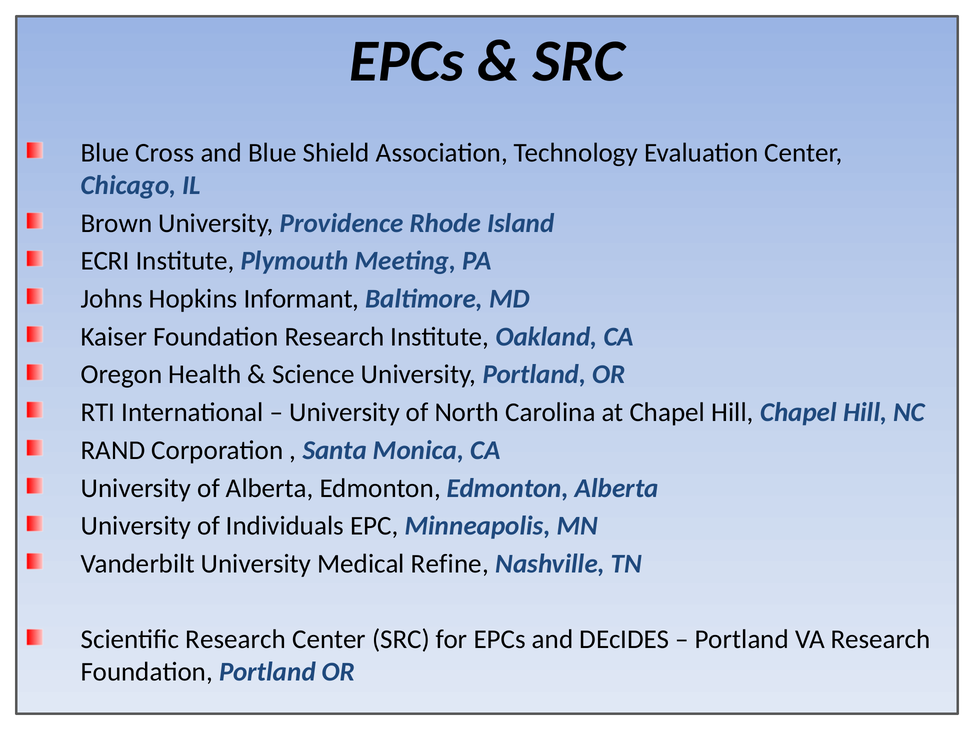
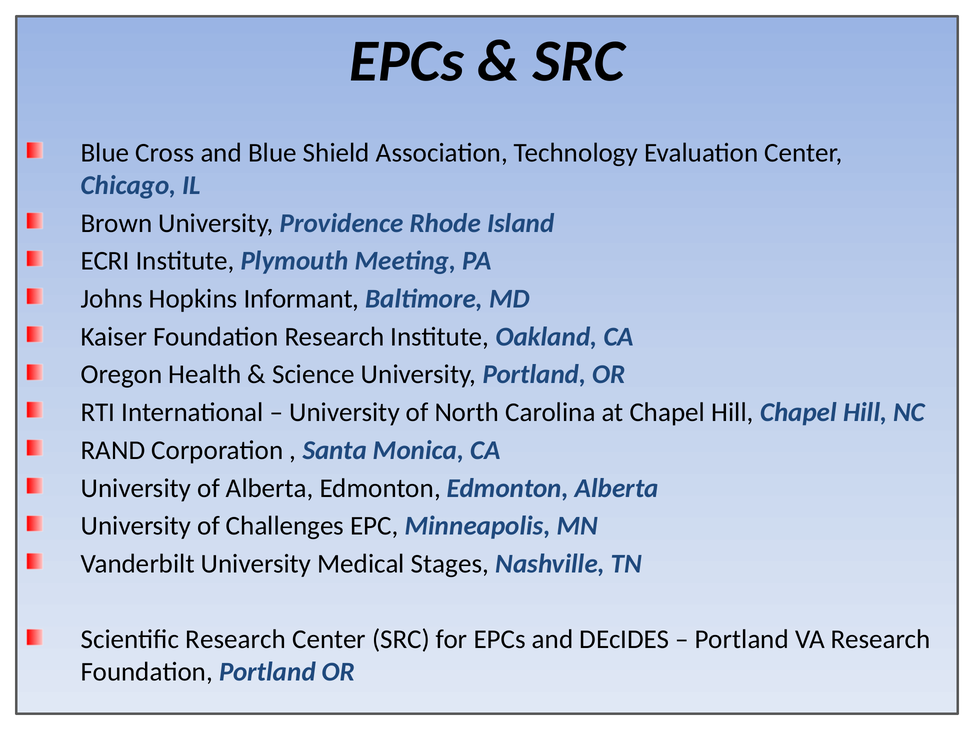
Individuals: Individuals -> Challenges
Refine: Refine -> Stages
